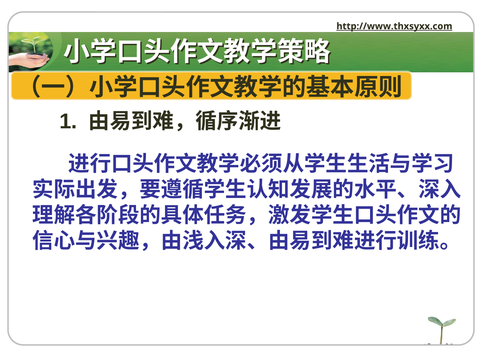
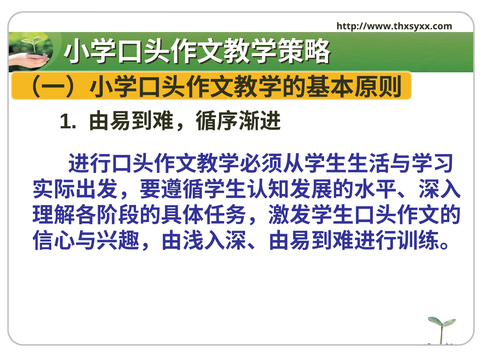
http://www.thxsyxx.com underline: present -> none
